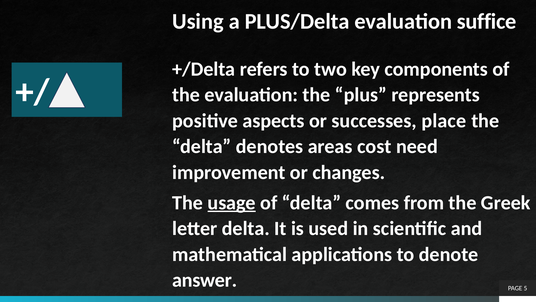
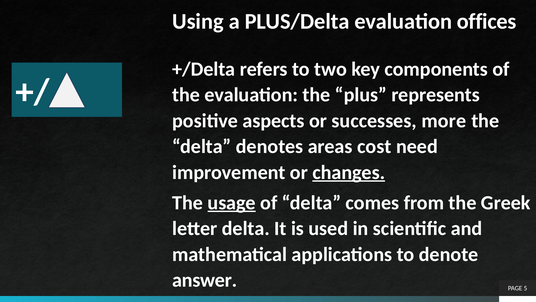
suffice: suffice -> offices
place: place -> more
changes underline: none -> present
